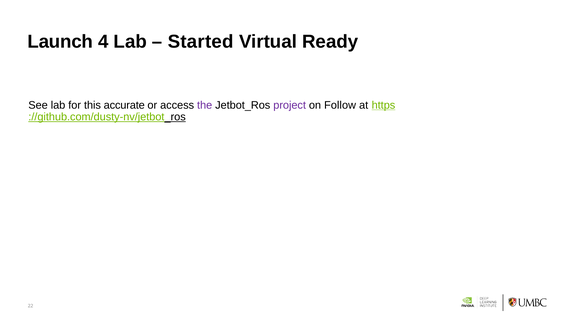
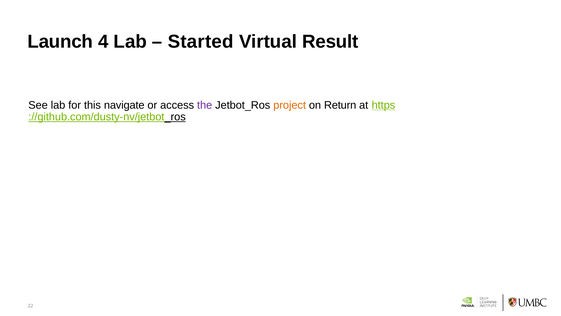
Ready: Ready -> Result
accurate: accurate -> navigate
project colour: purple -> orange
Follow: Follow -> Return
